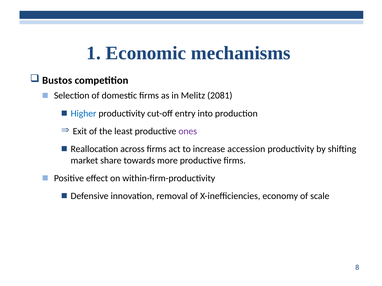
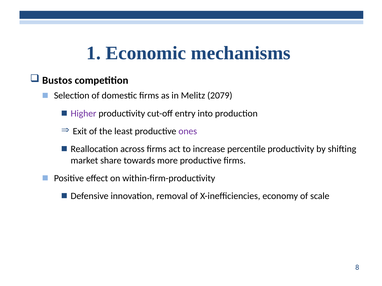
2081: 2081 -> 2079
Higher colour: blue -> purple
accession: accession -> percentile
